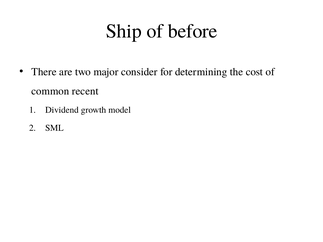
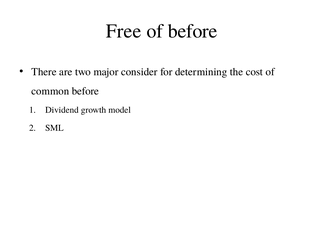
Ship: Ship -> Free
common recent: recent -> before
